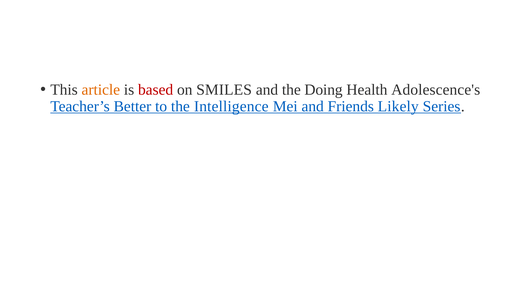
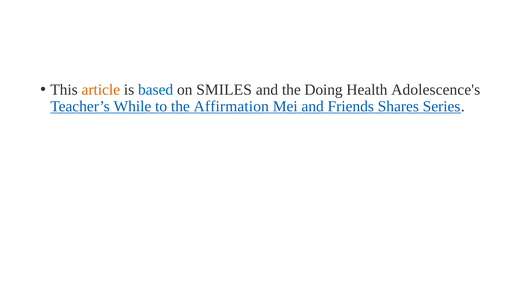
based colour: red -> blue
Better: Better -> While
Intelligence: Intelligence -> Affirmation
Likely: Likely -> Shares
